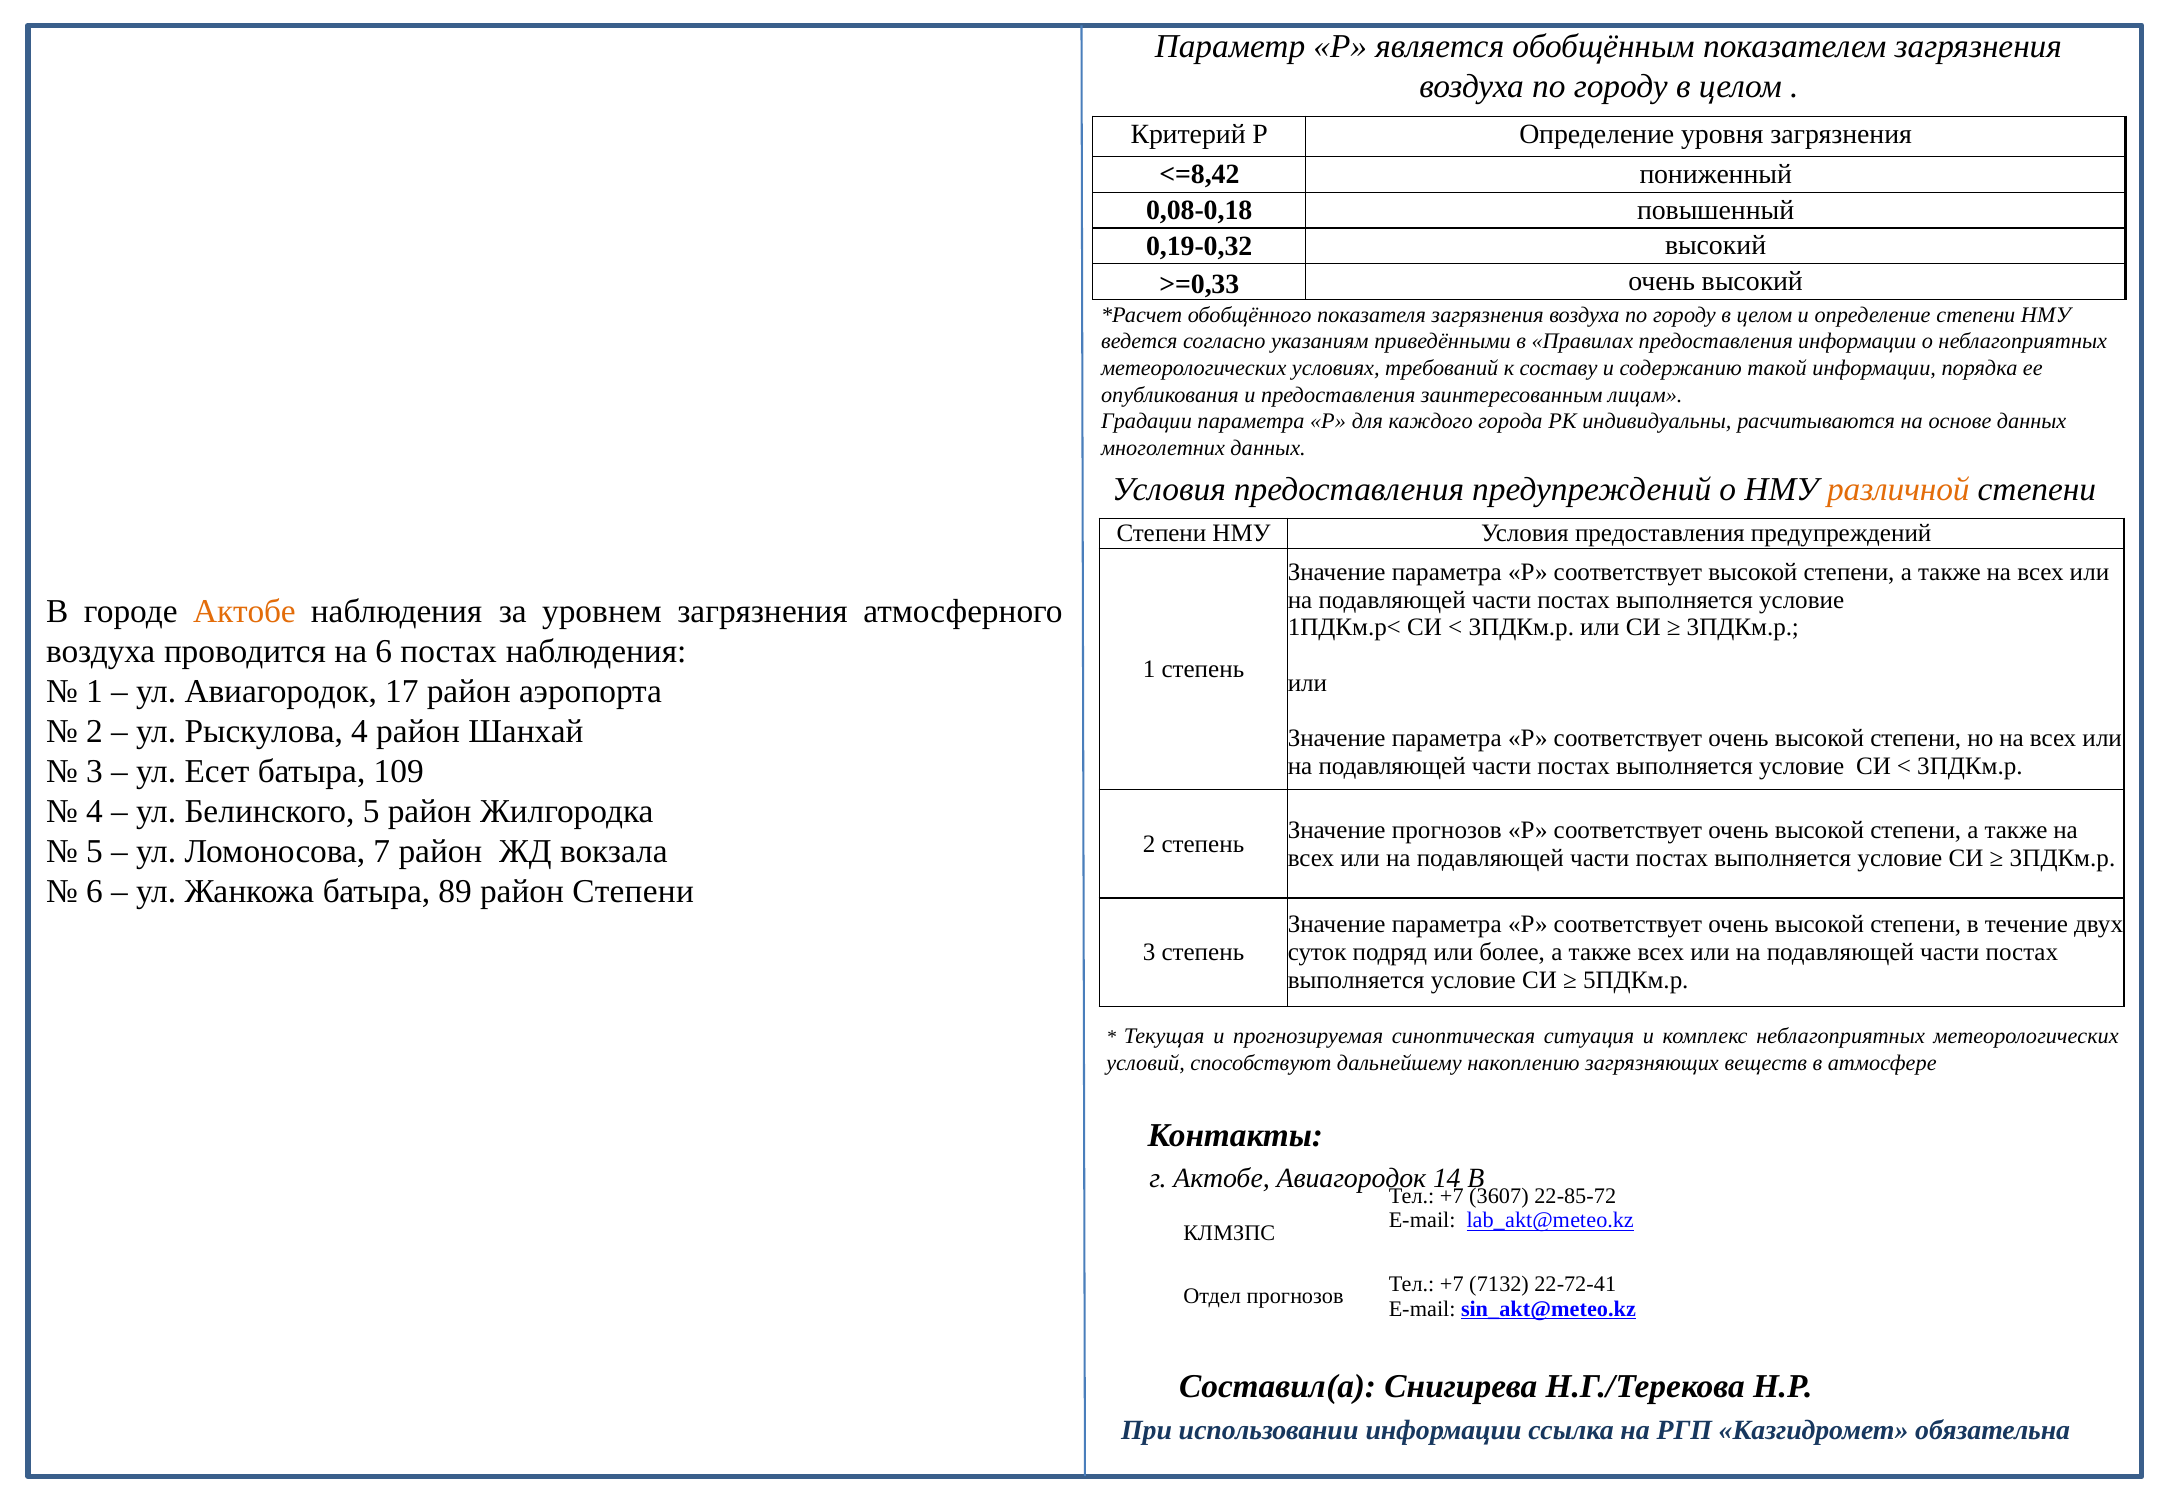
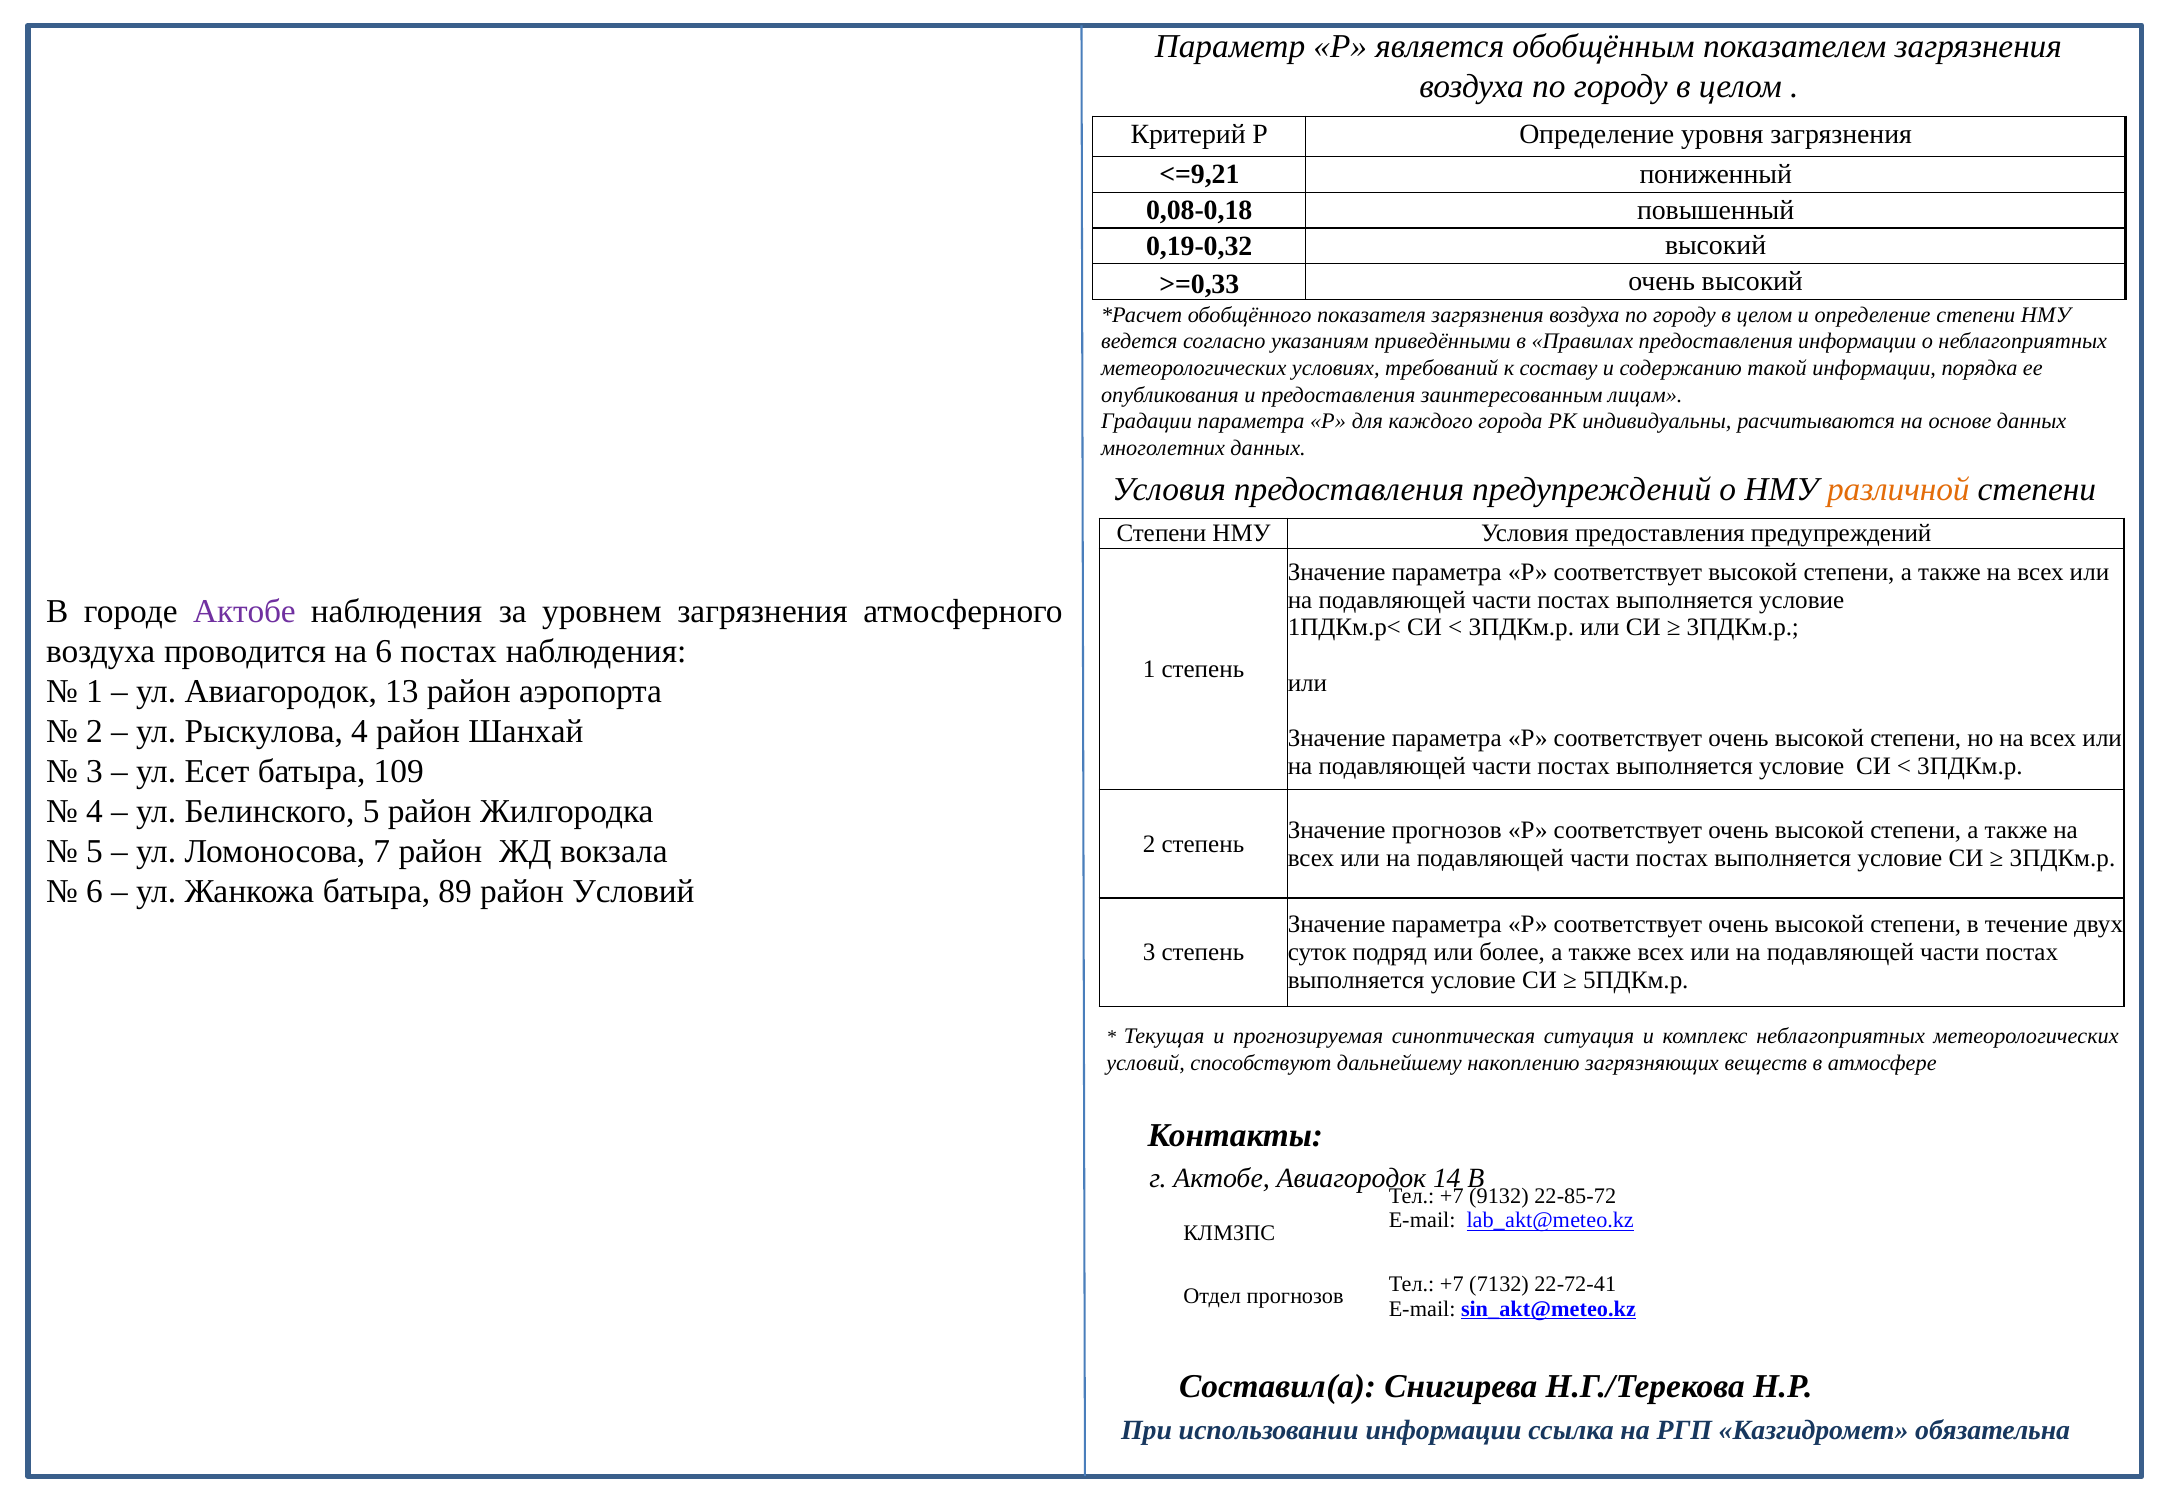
<=8,42: <=8,42 -> <=9,21
Актобе at (244, 611) colour: orange -> purple
17: 17 -> 13
район Степени: Степени -> Условий
3607: 3607 -> 9132
